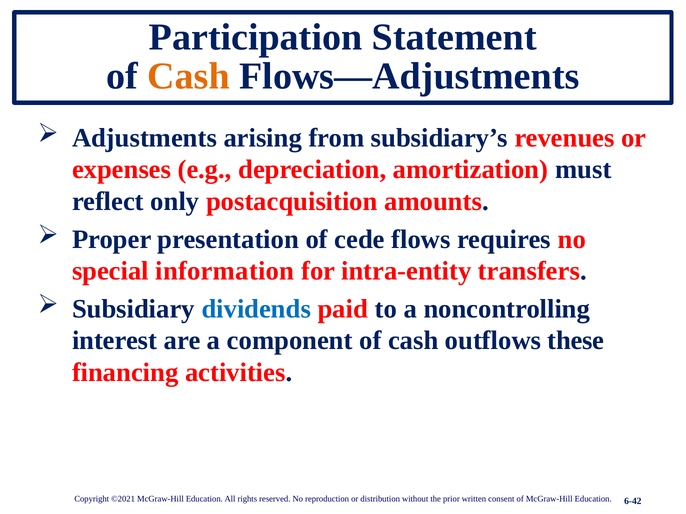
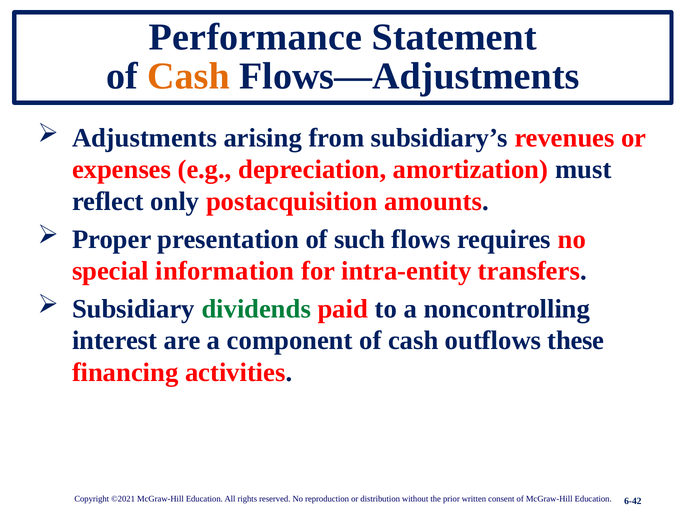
Participation: Participation -> Performance
cede: cede -> such
dividends colour: blue -> green
